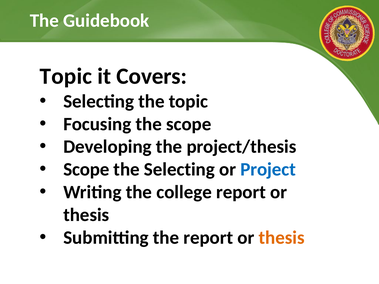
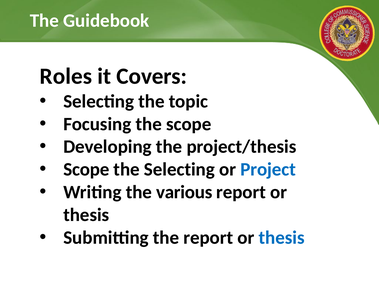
Topic at (66, 76): Topic -> Roles
college: college -> various
thesis at (282, 238) colour: orange -> blue
